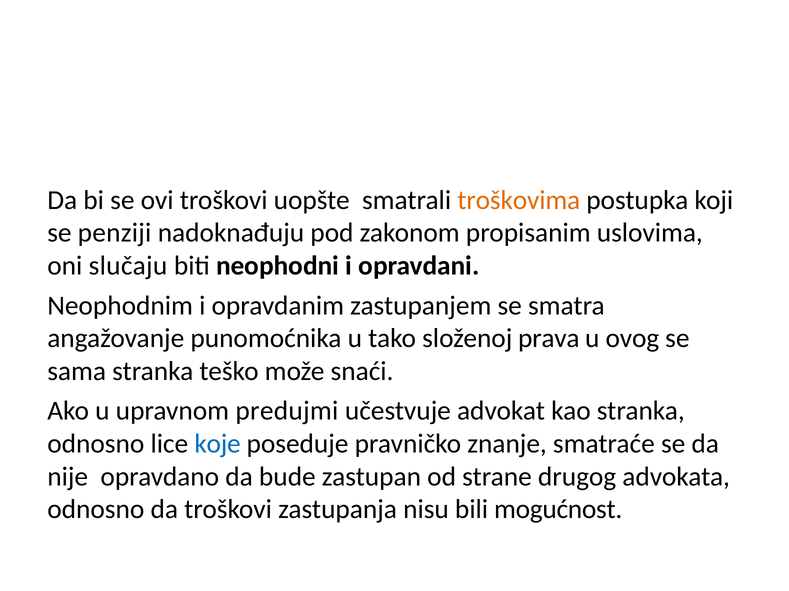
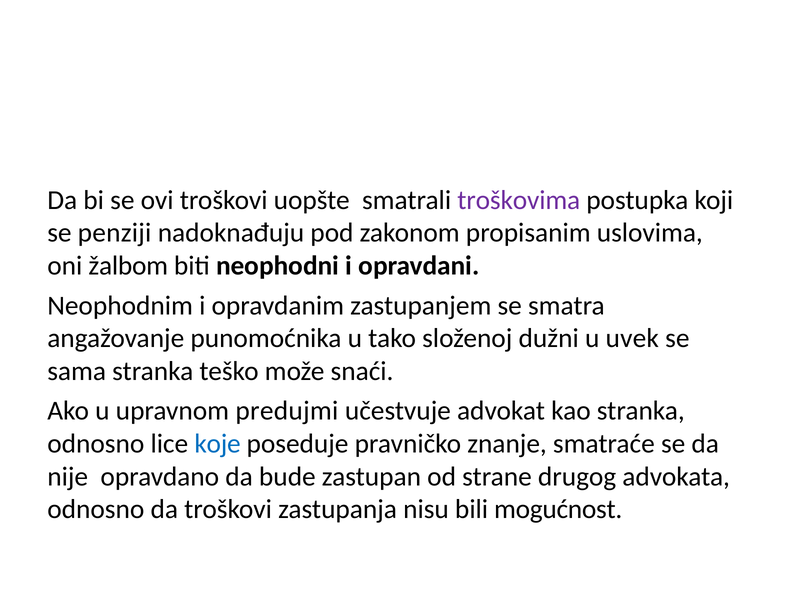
troškovima colour: orange -> purple
slučaju: slučaju -> žalbom
prava: prava -> dužni
ovog: ovog -> uvek
